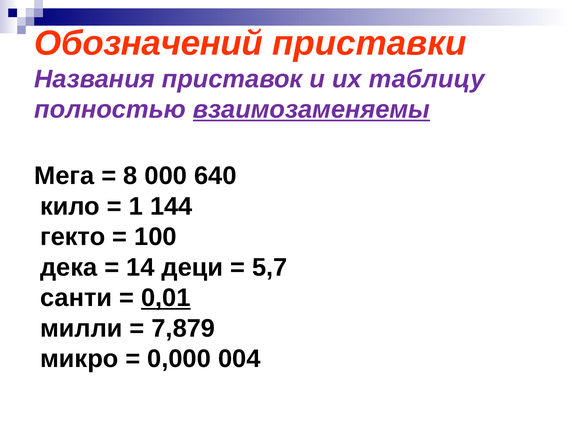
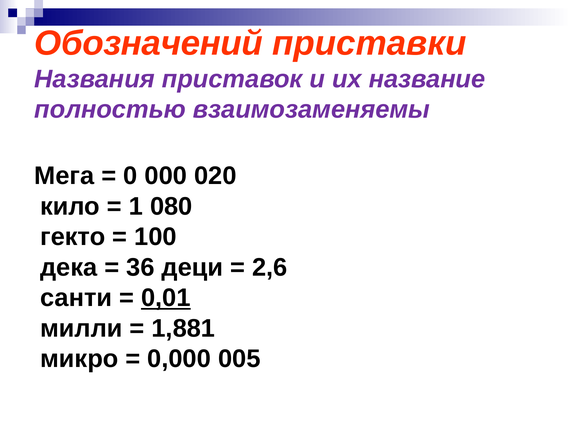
таблицу: таблицу -> название
взаимозаменяемы underline: present -> none
8: 8 -> 0
640: 640 -> 020
144: 144 -> 080
14: 14 -> 36
5,7: 5,7 -> 2,6
7,879: 7,879 -> 1,881
004: 004 -> 005
